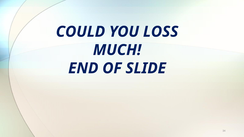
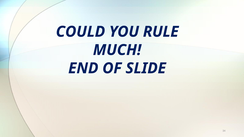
LOSS: LOSS -> RULE
